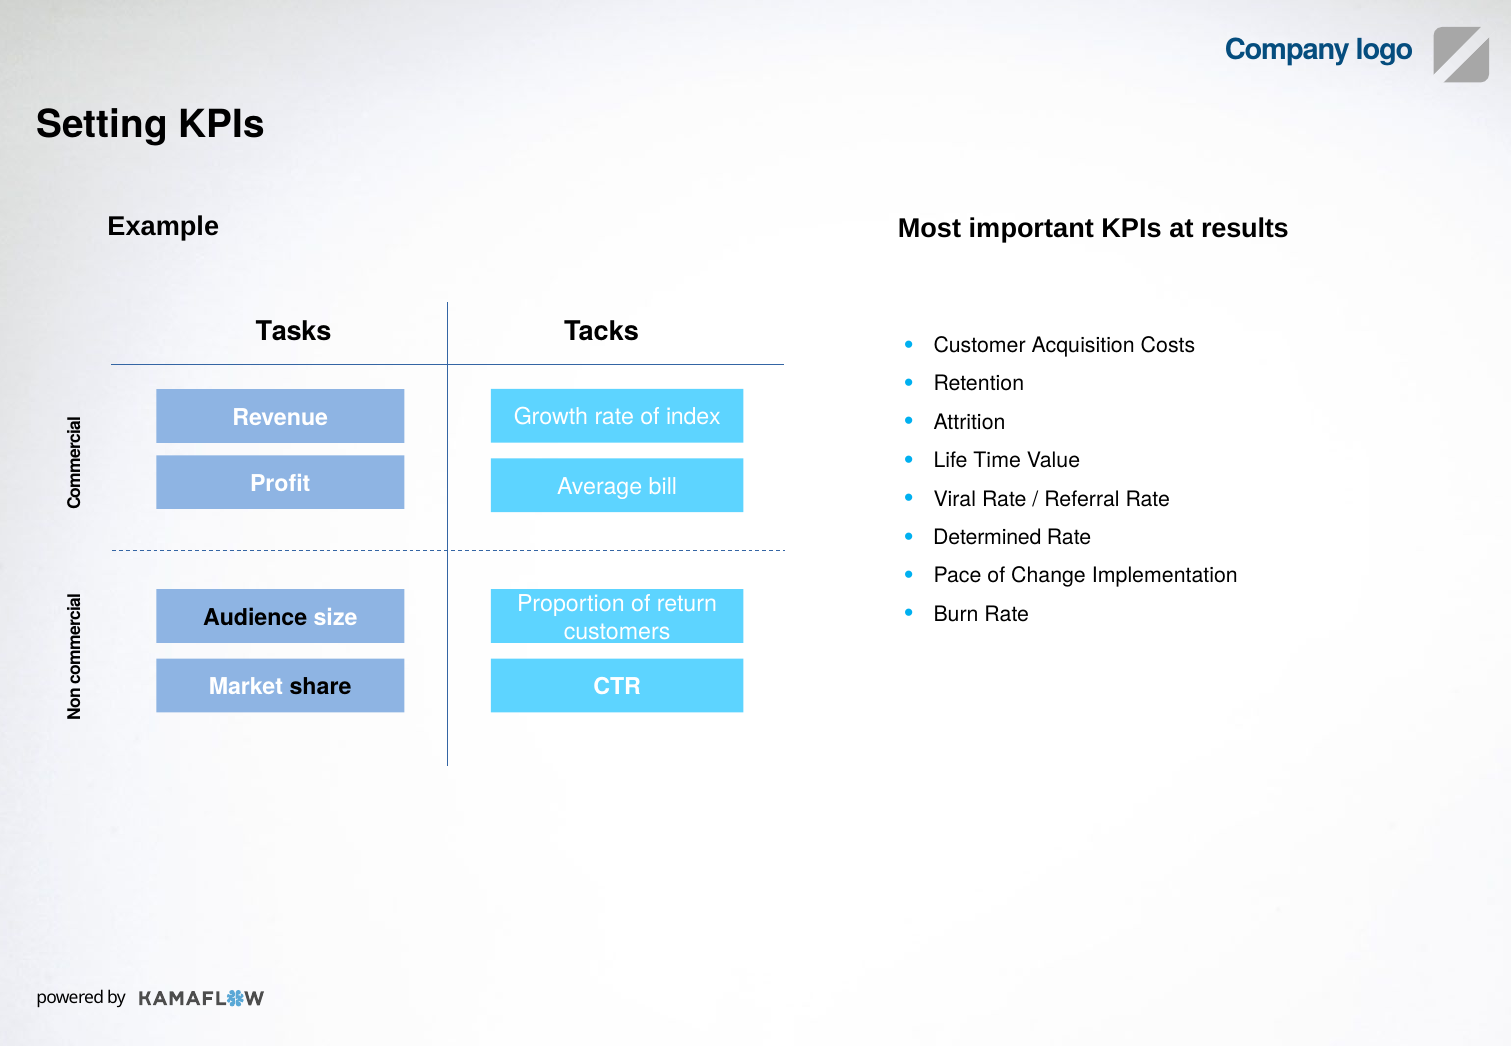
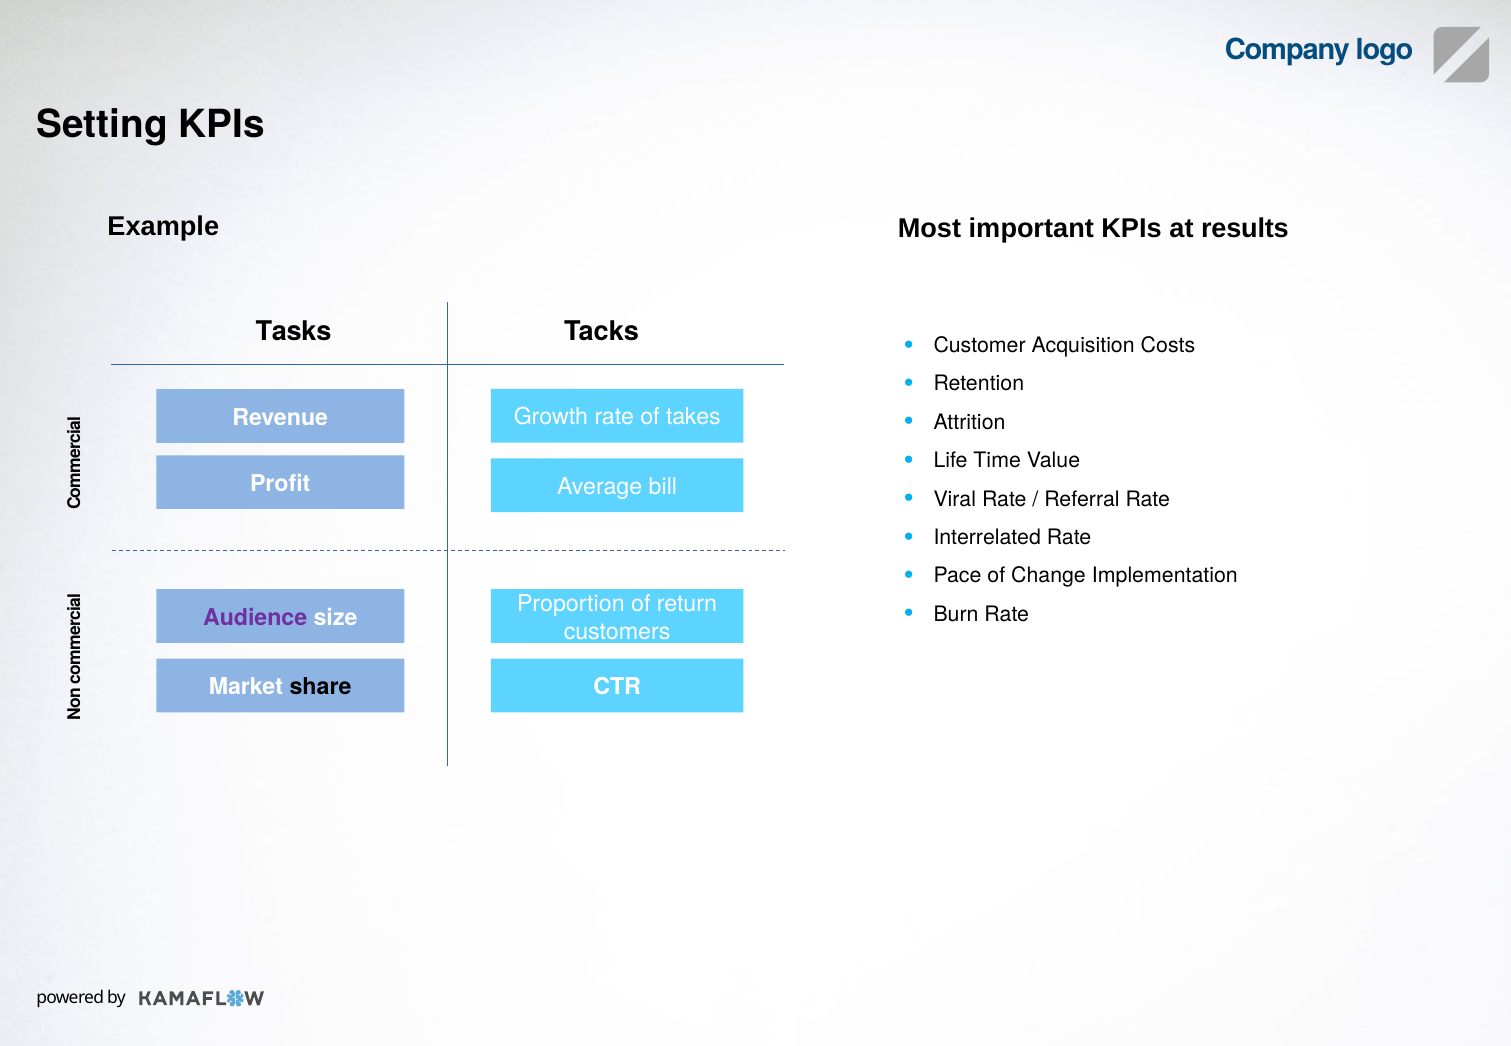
index: index -> takes
Determined: Determined -> Interrelated
Audience colour: black -> purple
